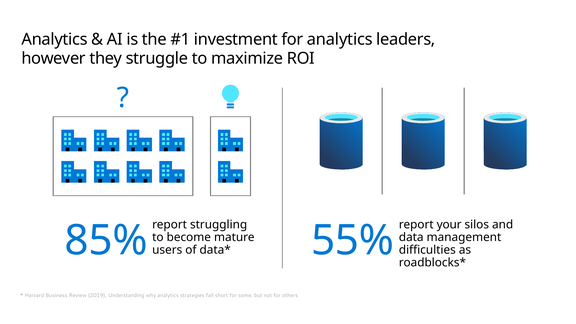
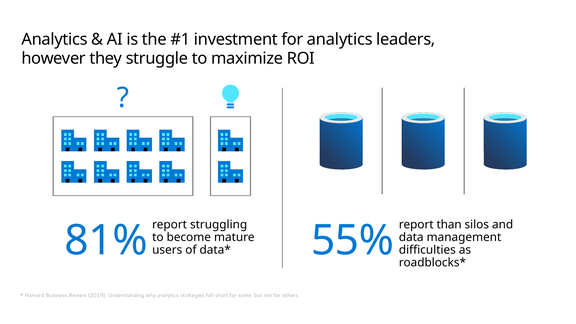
your: your -> than
85%: 85% -> 81%
